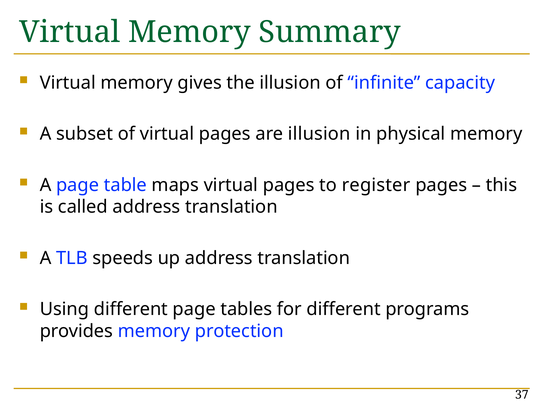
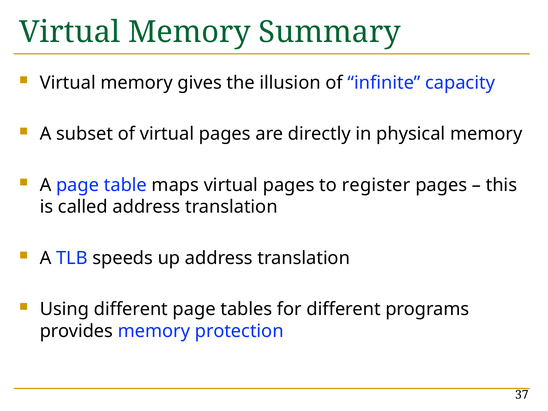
are illusion: illusion -> directly
